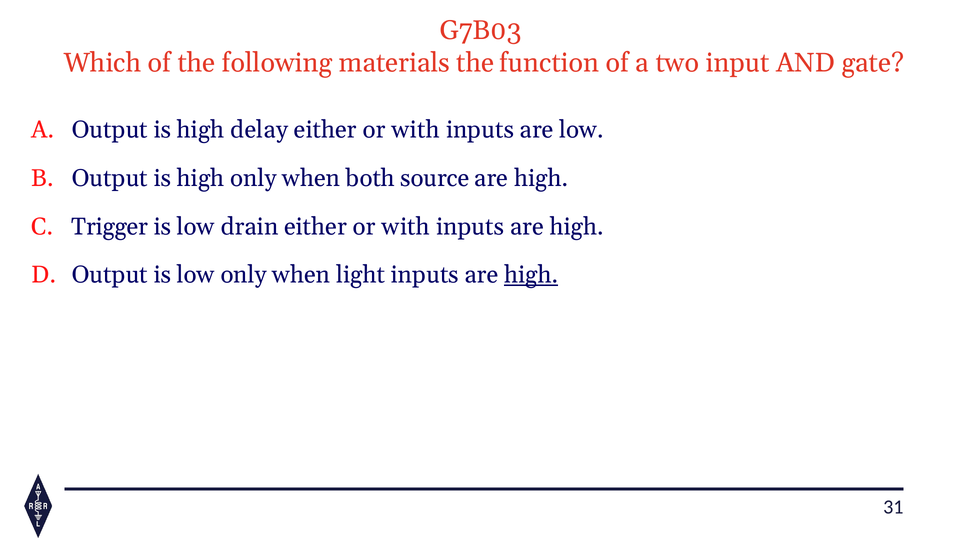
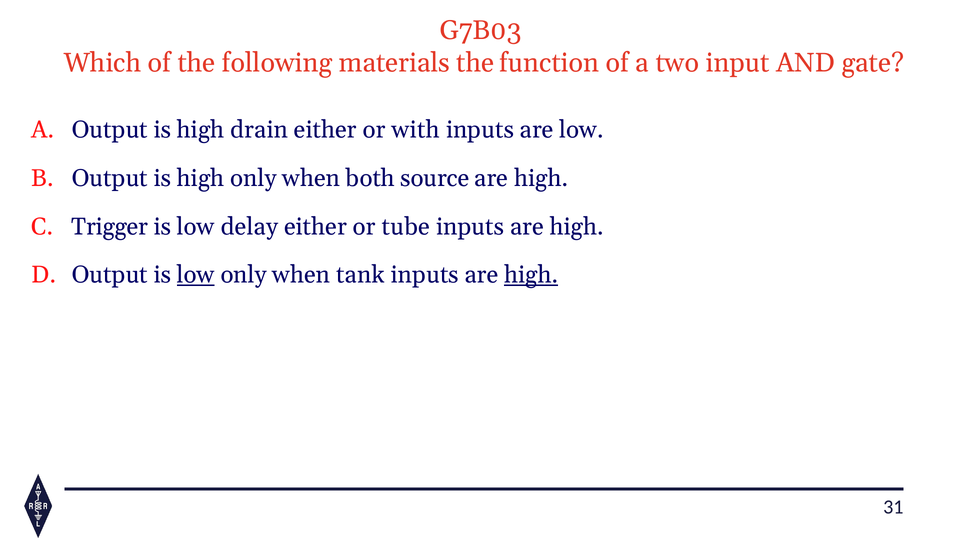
delay: delay -> drain
drain: drain -> delay
with at (406, 227): with -> tube
low at (196, 275) underline: none -> present
light: light -> tank
